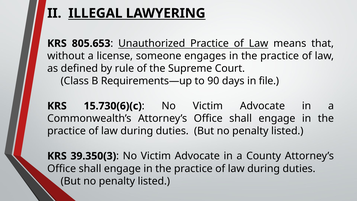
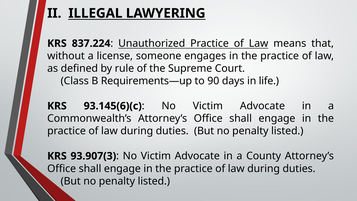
805.653: 805.653 -> 837.224
file: file -> life
15.730(6)(c: 15.730(6)(c -> 93.145(6)(c
39.350(3: 39.350(3 -> 93.907(3
